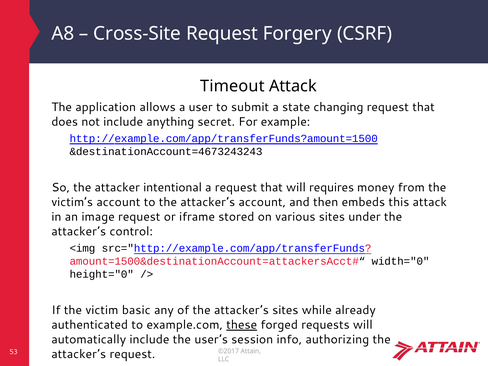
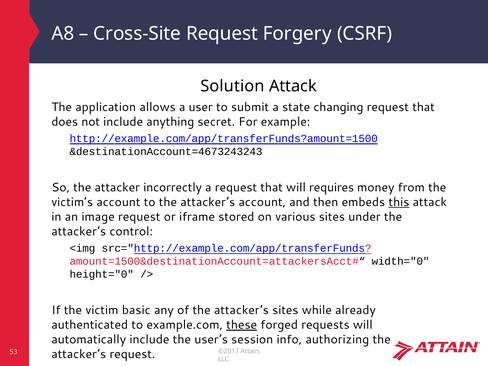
Timeout: Timeout -> Solution
intentional: intentional -> incorrectly
this underline: none -> present
